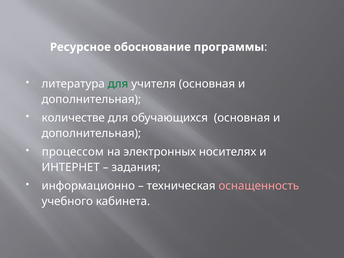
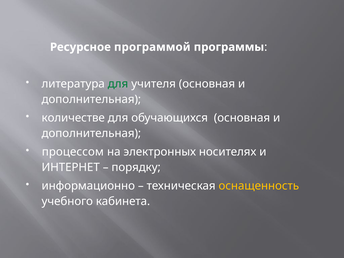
обоснование: обоснование -> программой
задания: задания -> порядку
оснащенность colour: pink -> yellow
